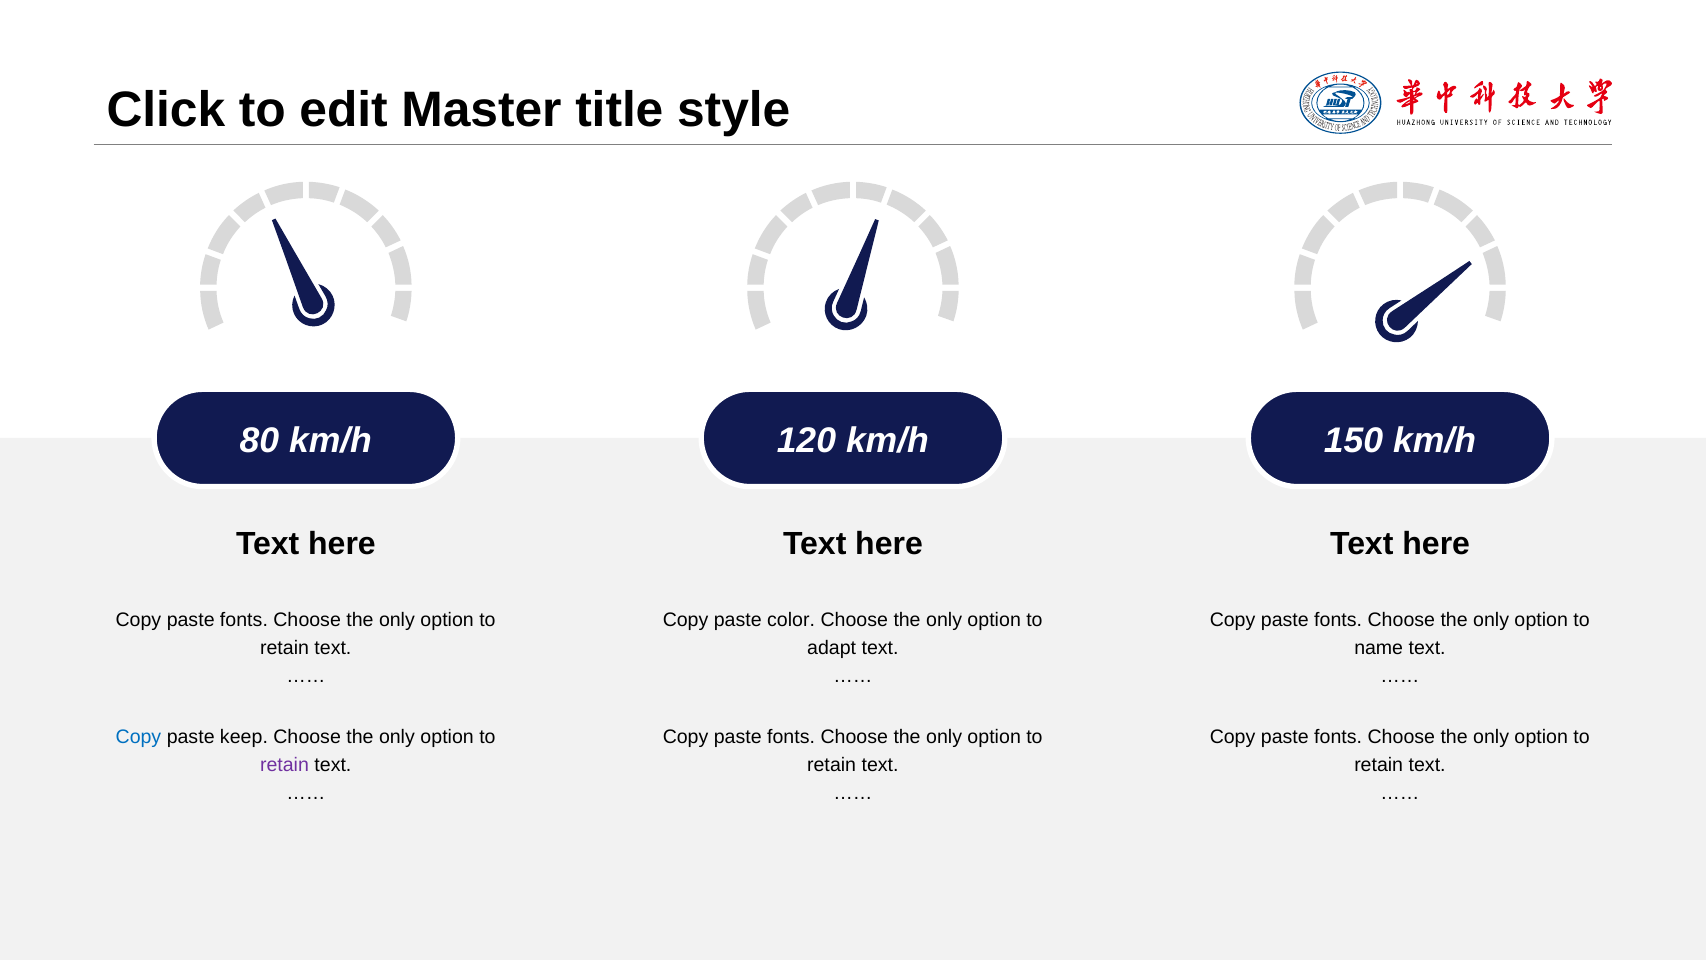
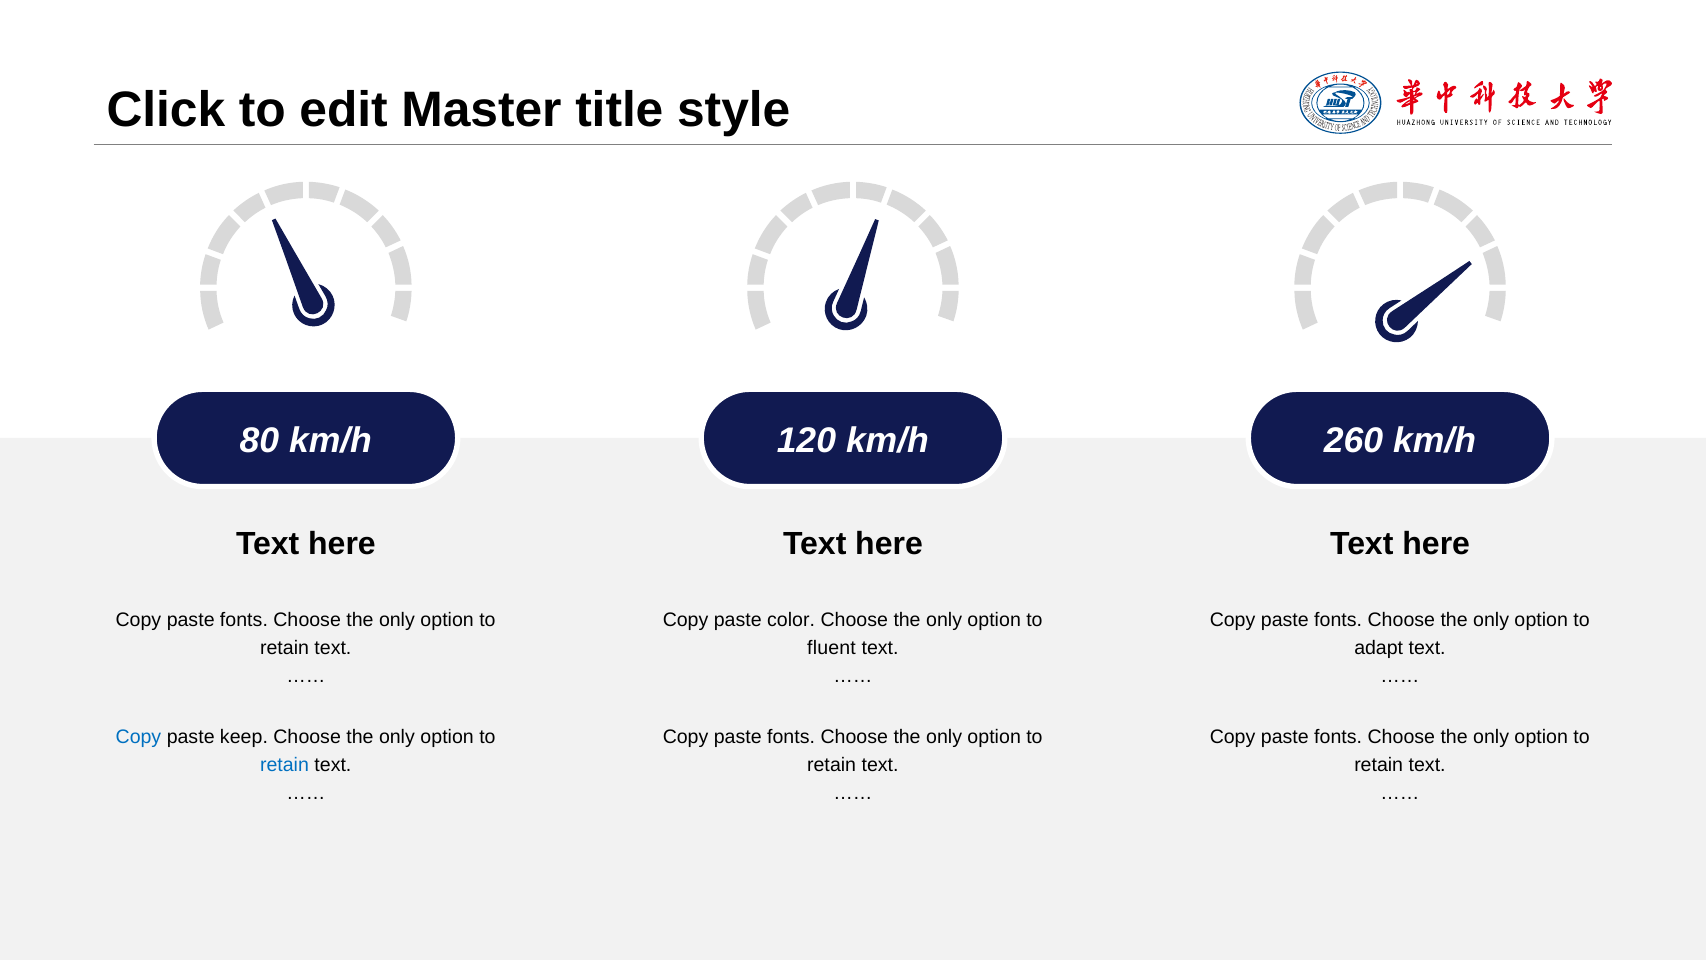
150: 150 -> 260
adapt: adapt -> fluent
name: name -> adapt
retain at (285, 765) colour: purple -> blue
